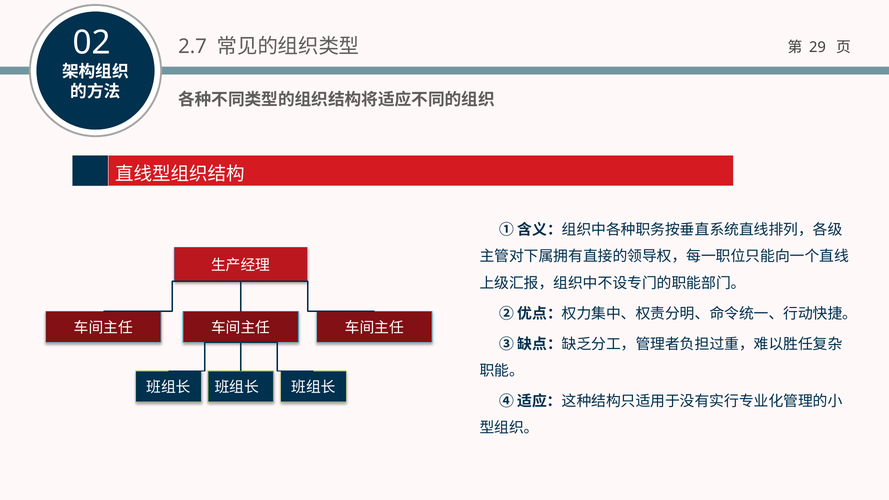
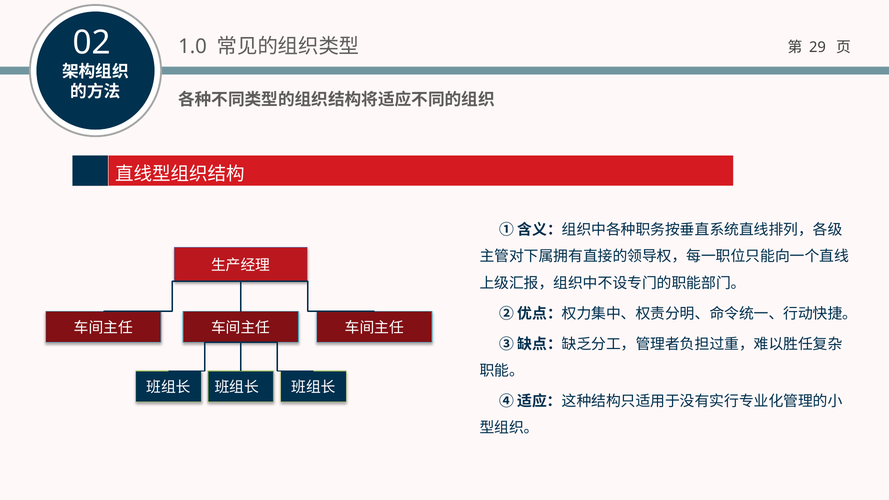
2.7: 2.7 -> 1.0
